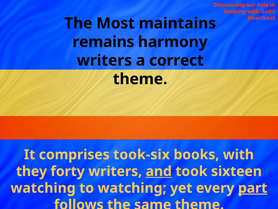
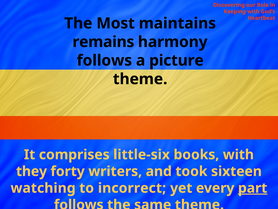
writers at (104, 60): writers -> follows
correct: correct -> picture
took-six: took-six -> little-six
and underline: present -> none
to watching: watching -> incorrect
